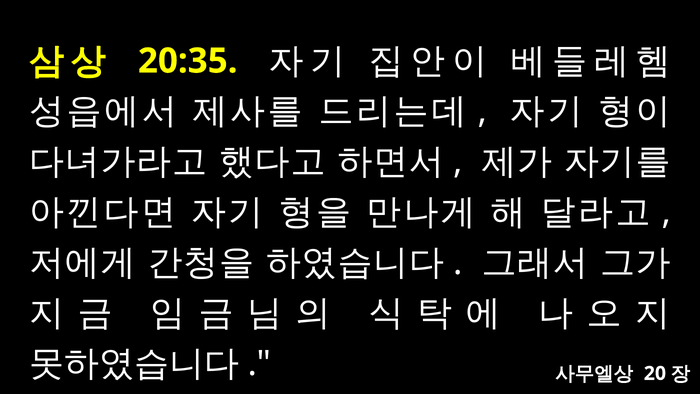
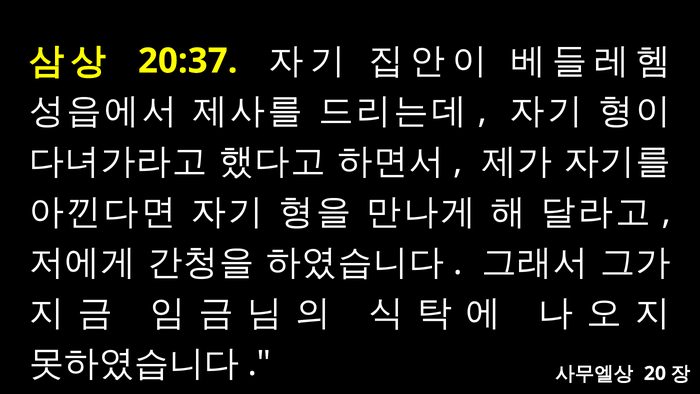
20:35: 20:35 -> 20:37
